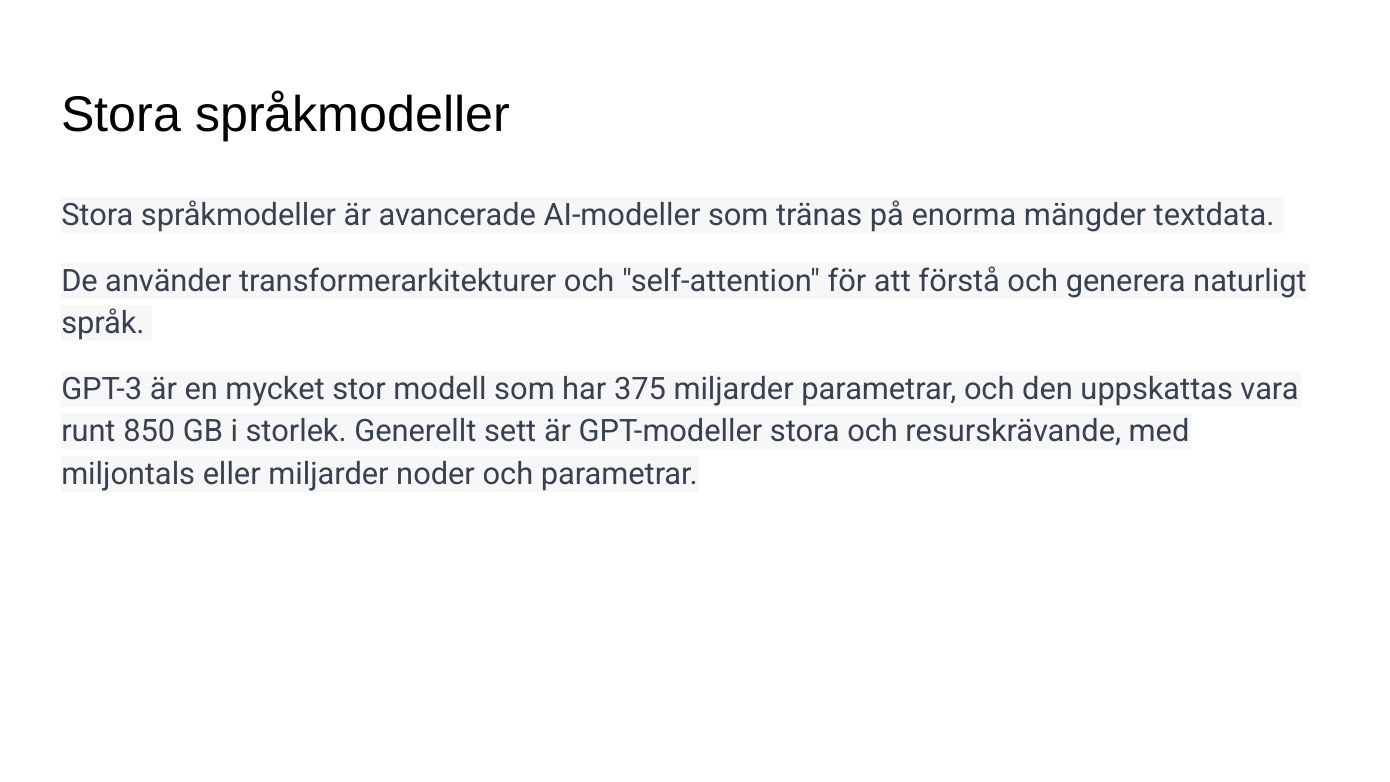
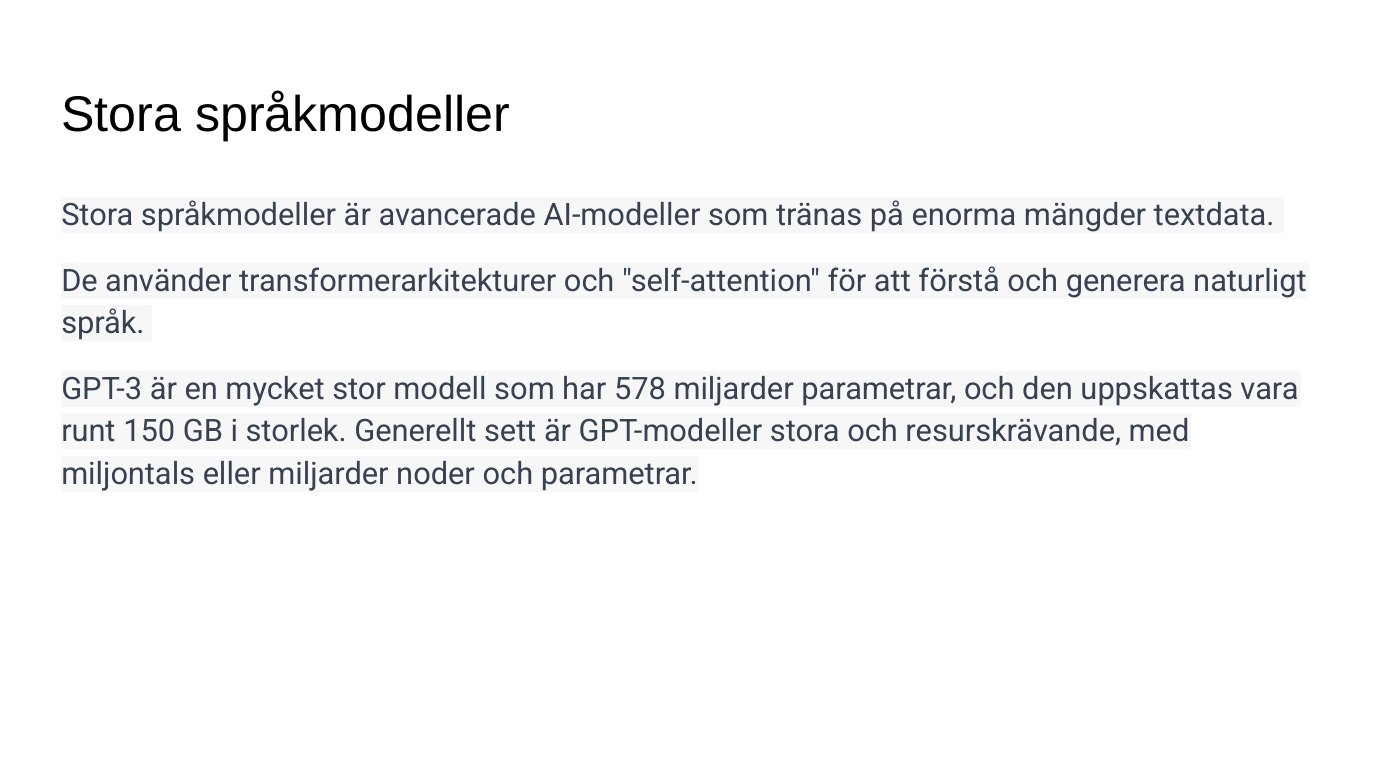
375: 375 -> 578
850: 850 -> 150
